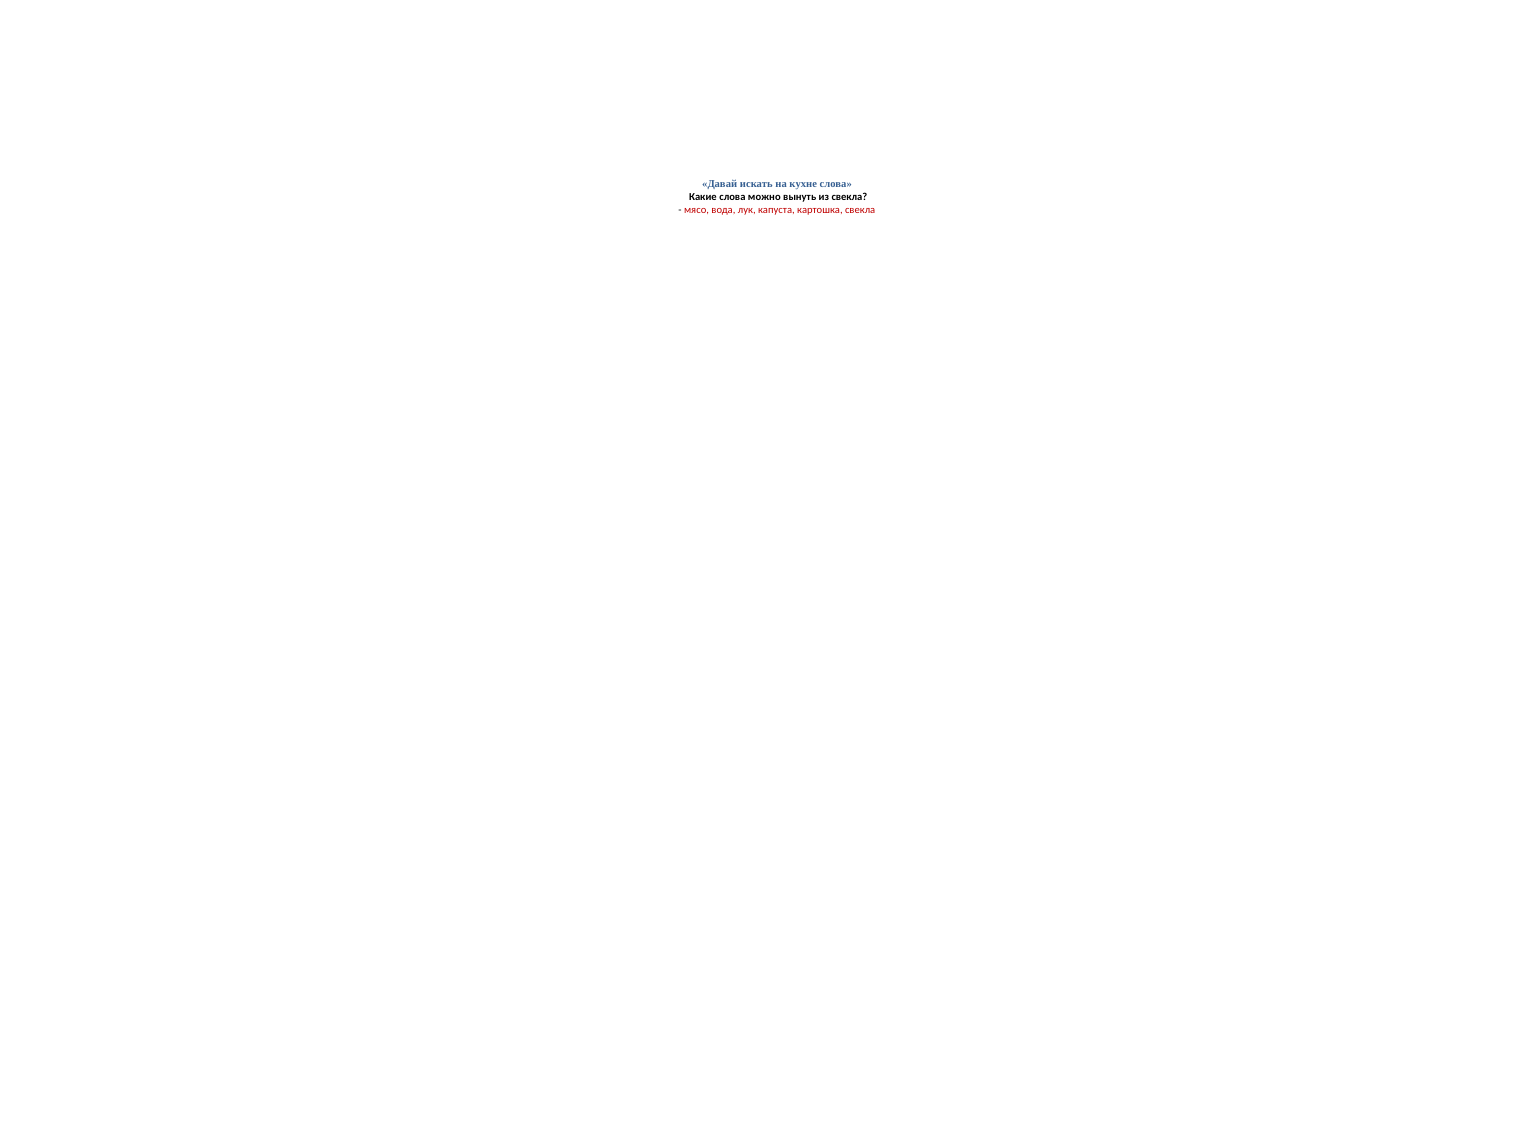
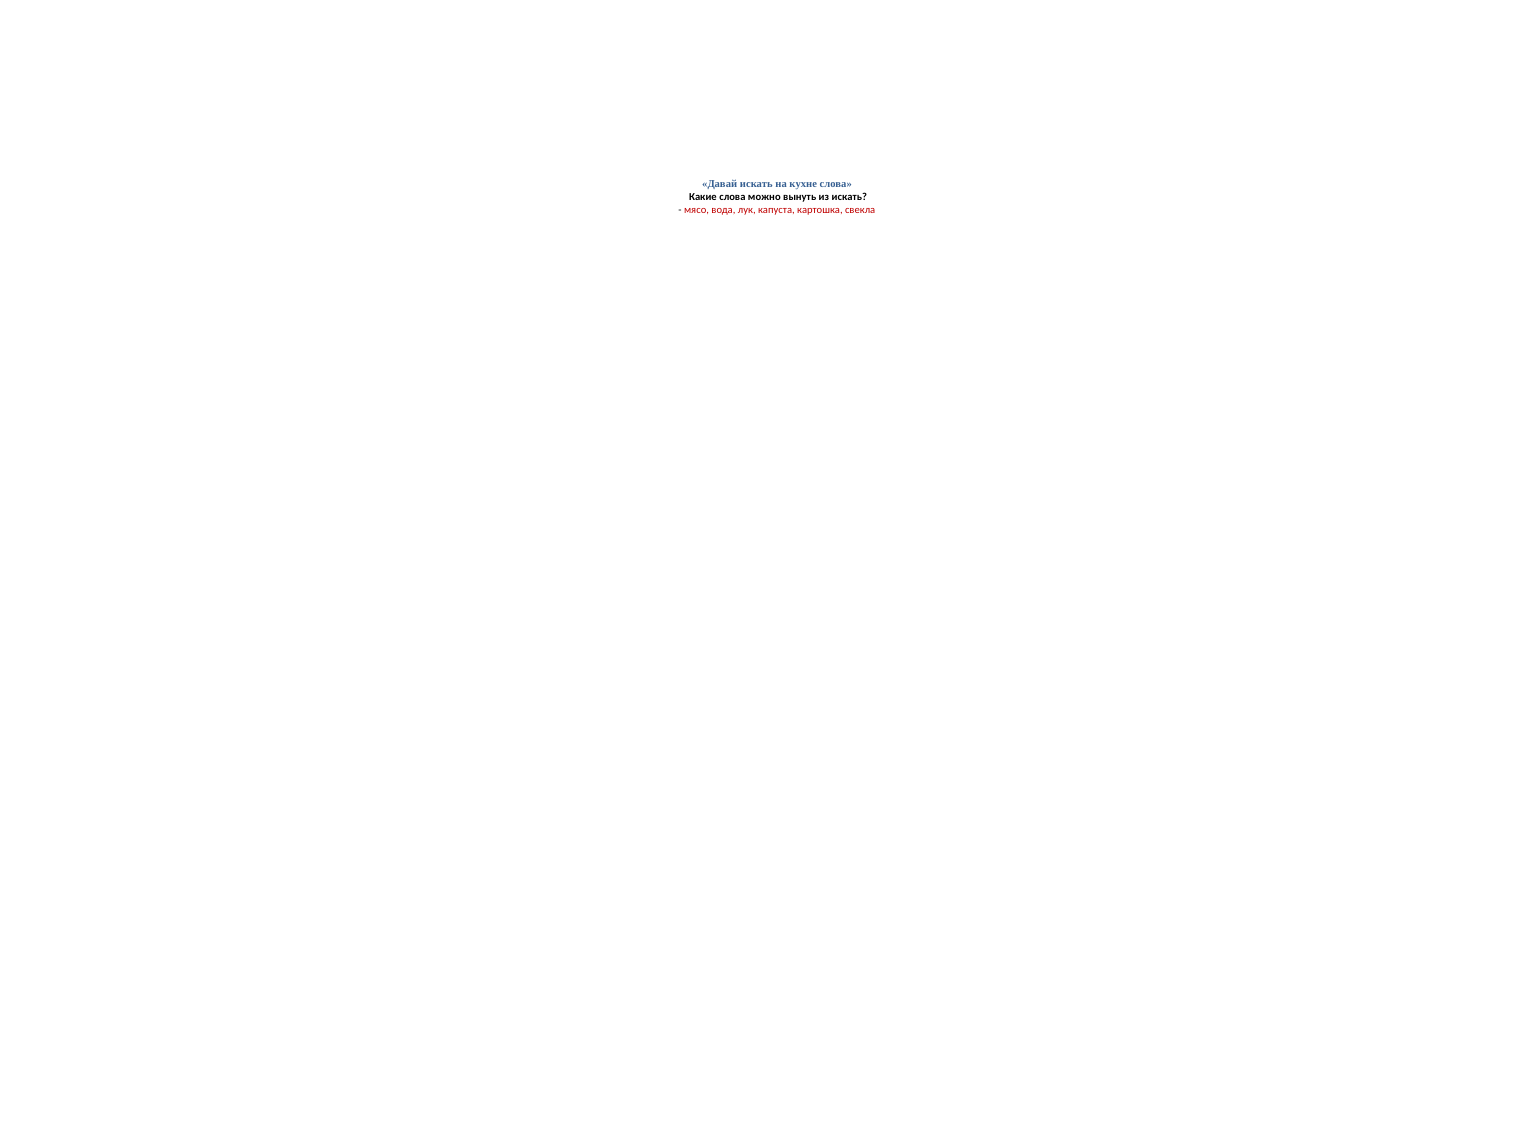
из свекла: свекла -> искать
